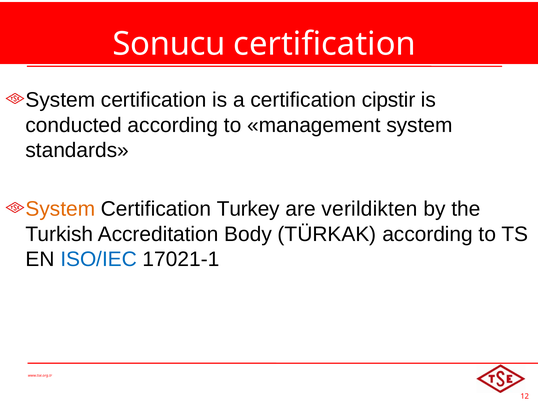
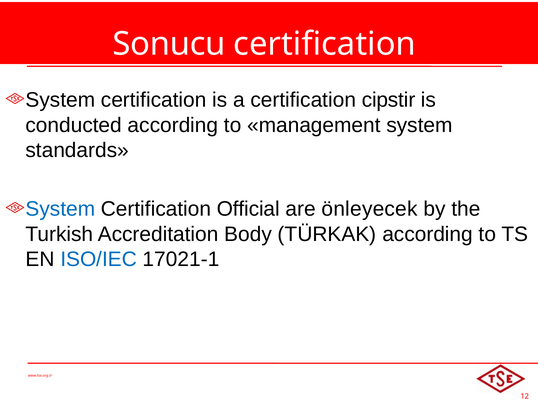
System at (60, 209) colour: orange -> blue
Turkey: Turkey -> Official
verildikten: verildikten -> önleyecek
